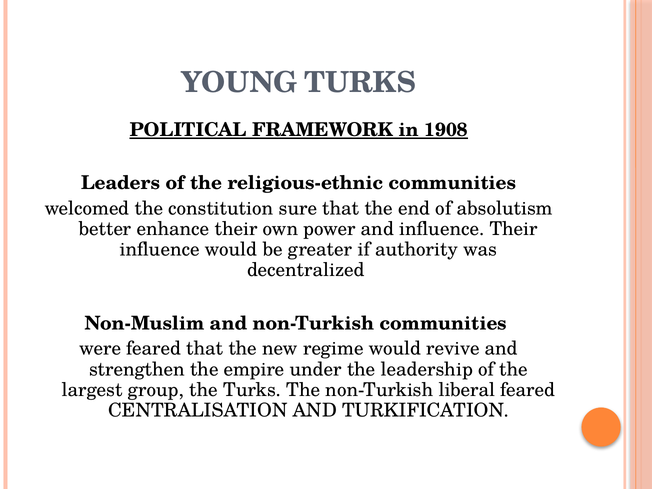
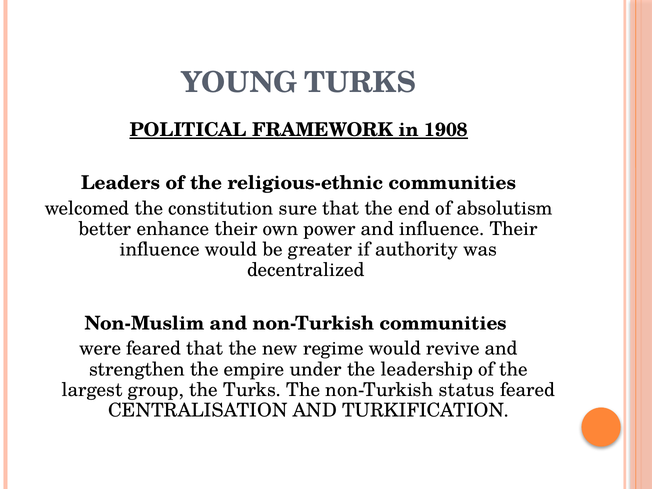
liberal: liberal -> status
